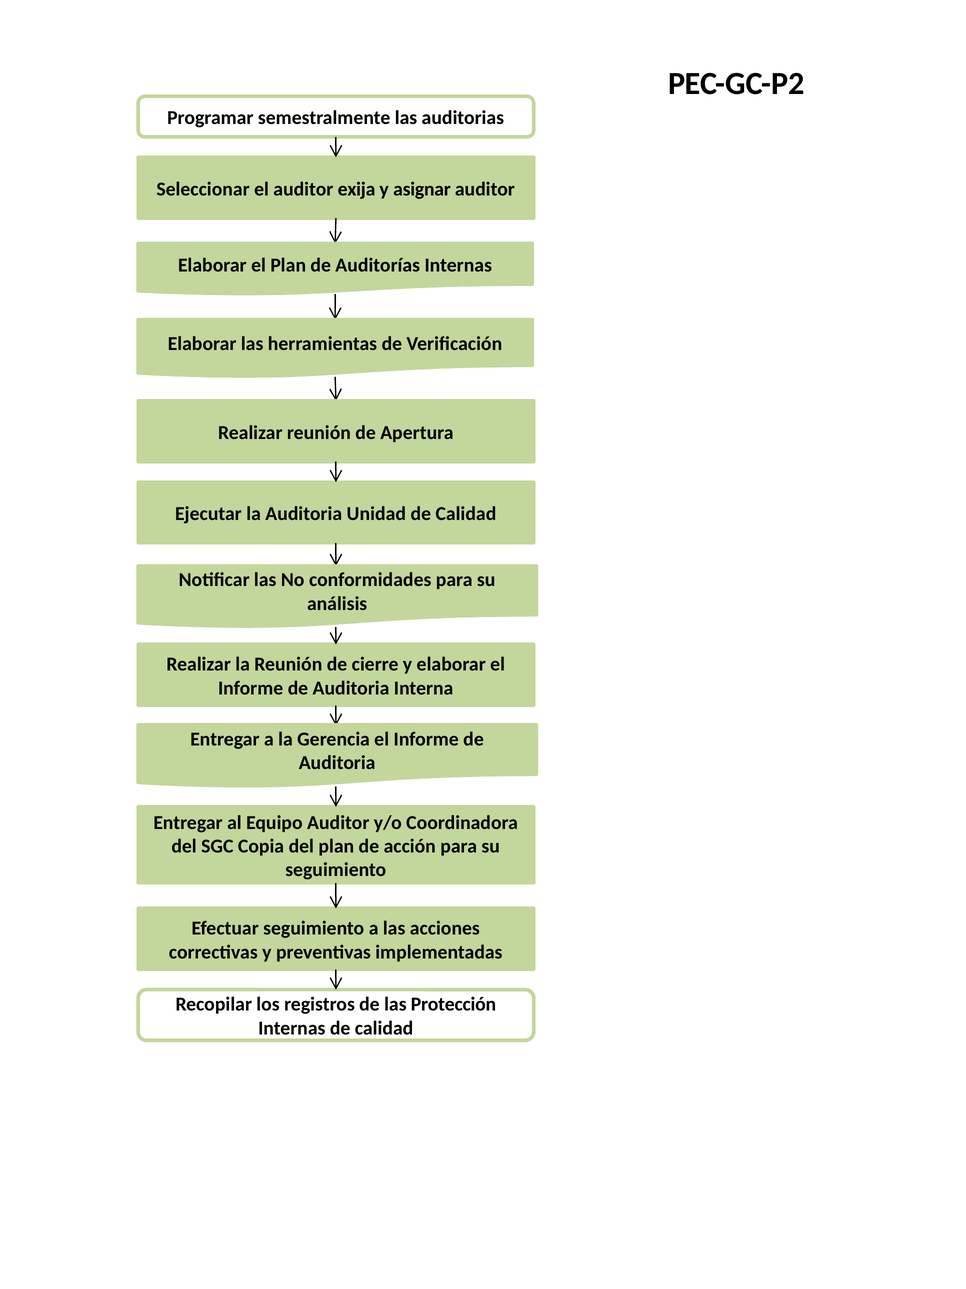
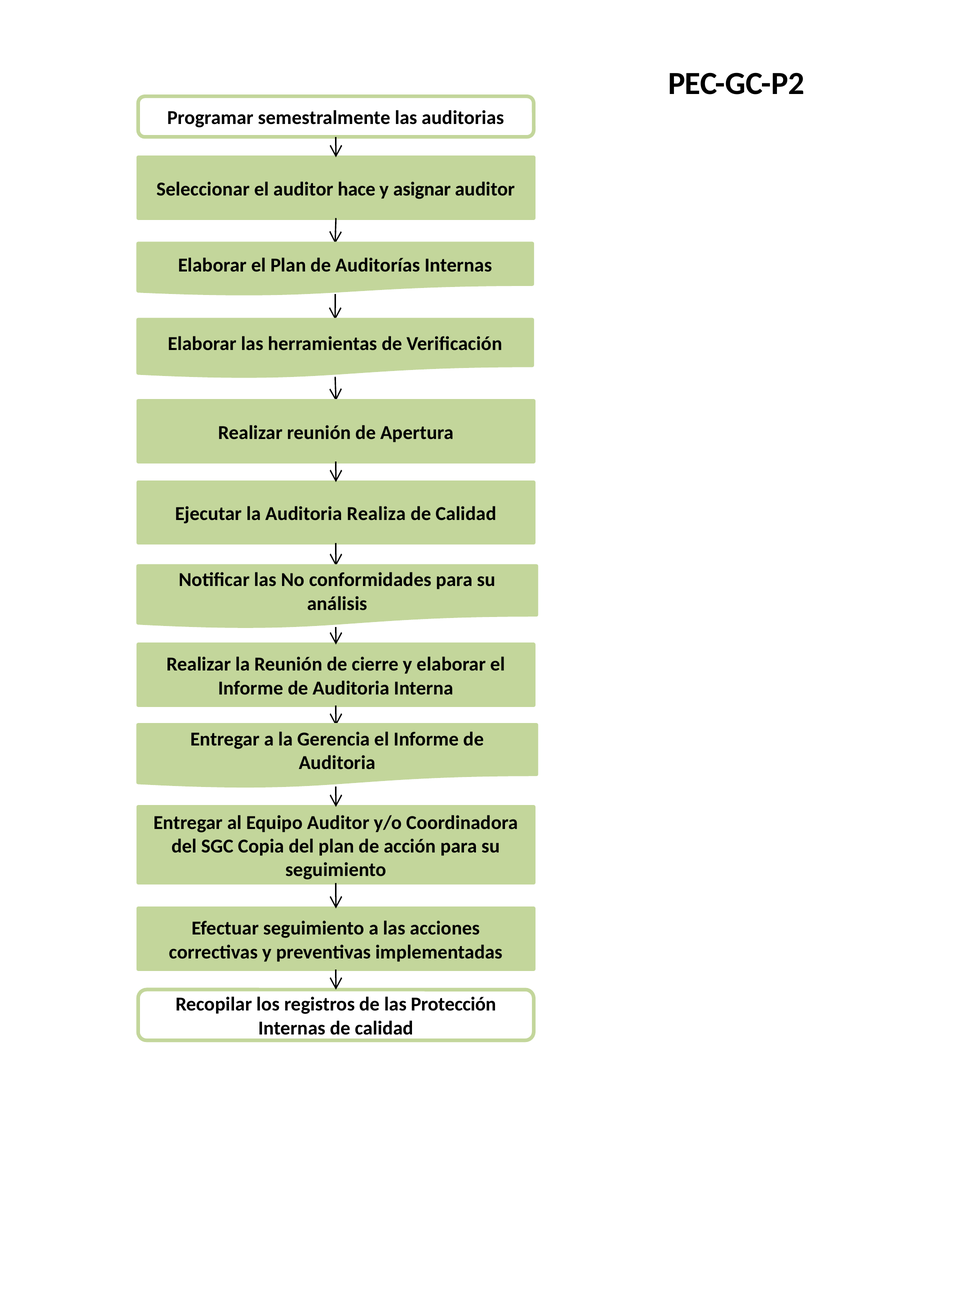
exija: exija -> hace
Unidad: Unidad -> Realiza
